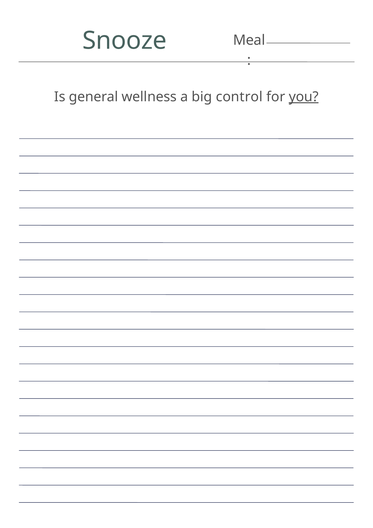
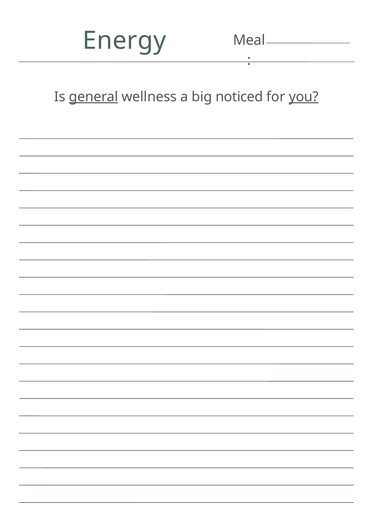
Snooze: Snooze -> Energy
general underline: none -> present
control: control -> noticed
